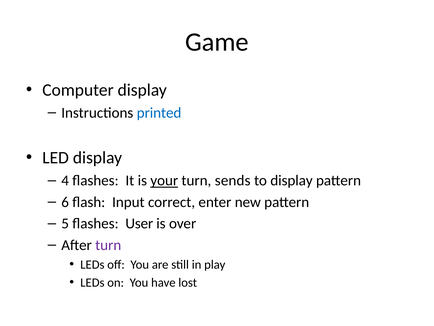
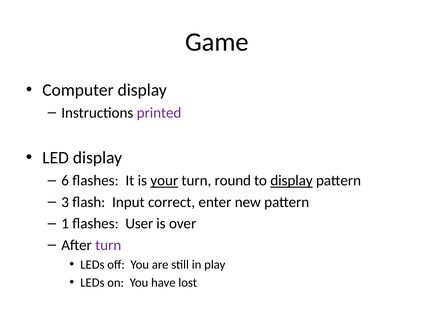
printed colour: blue -> purple
4: 4 -> 6
sends: sends -> round
display at (292, 180) underline: none -> present
6: 6 -> 3
5: 5 -> 1
